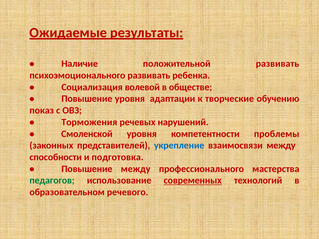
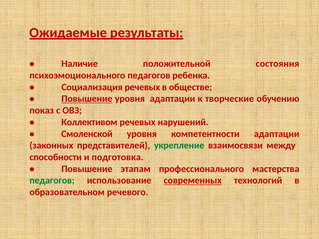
положительной развивать: развивать -> состояния
психоэмоционального развивать: развивать -> педагогов
Социализация волевой: волевой -> речевых
Повышение at (87, 99) underline: none -> present
Торможения: Торможения -> Коллективом
компетентности проблемы: проблемы -> адаптации
укрепление colour: blue -> green
Повышение между: между -> этапам
